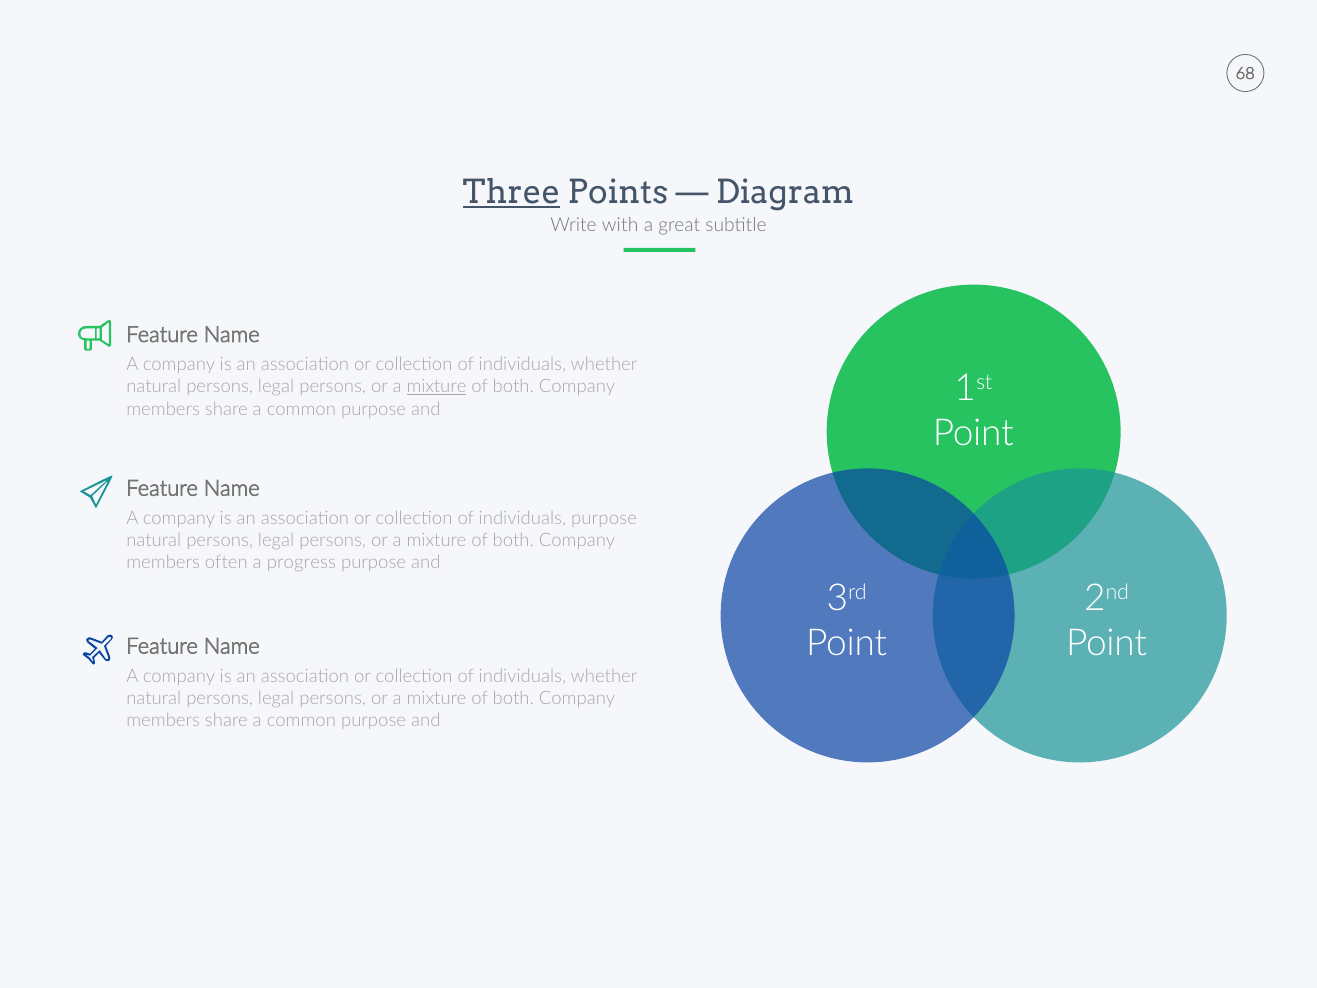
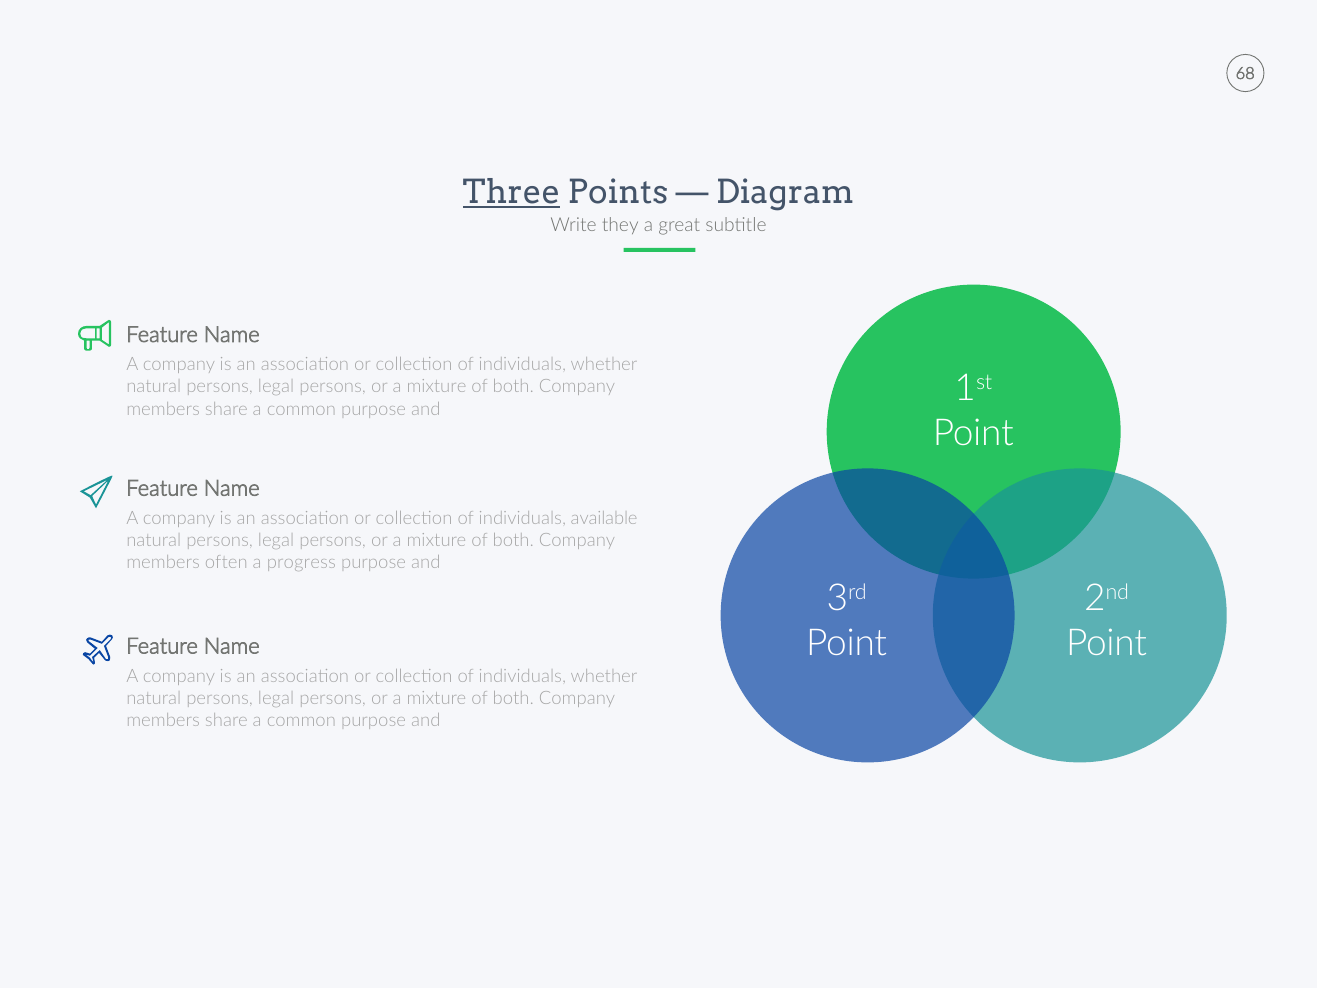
with: with -> they
mixture at (436, 387) underline: present -> none
individuals purpose: purpose -> available
